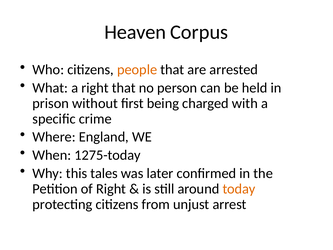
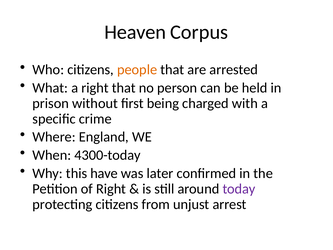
1275-today: 1275-today -> 4300-today
tales: tales -> have
today colour: orange -> purple
